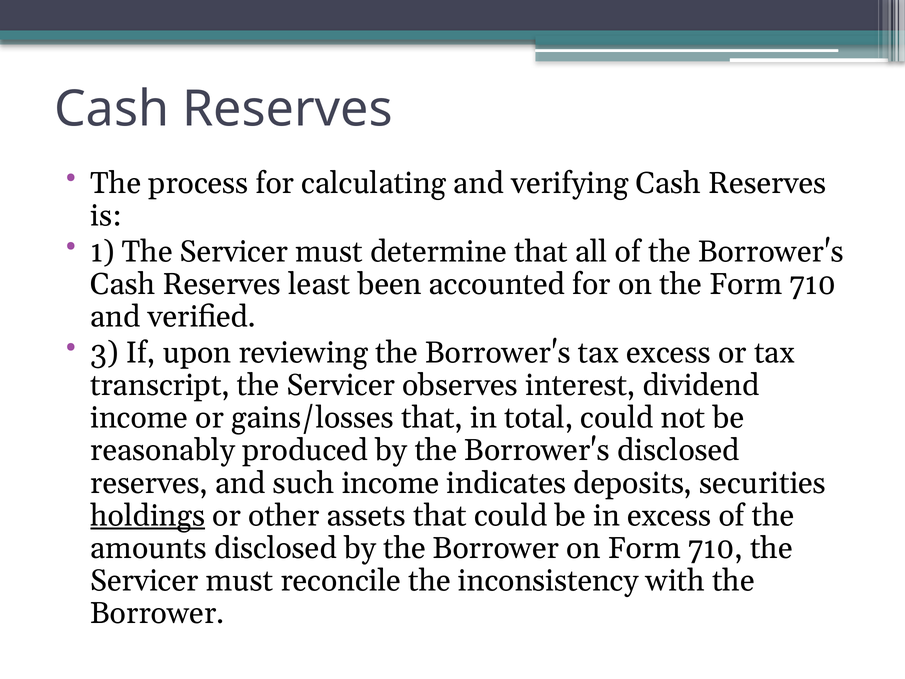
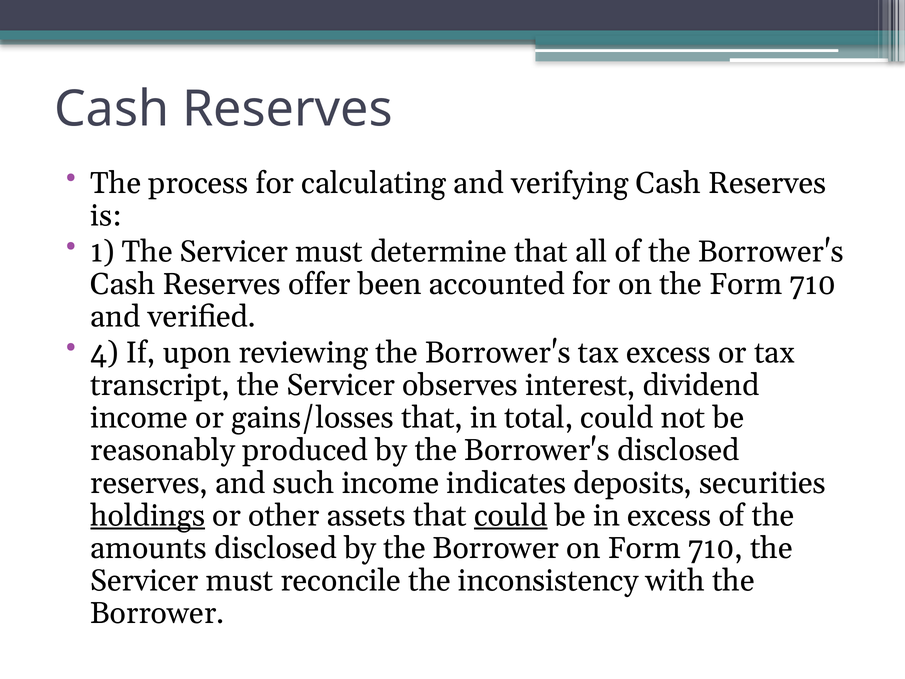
least: least -> offer
3: 3 -> 4
could at (511, 515) underline: none -> present
